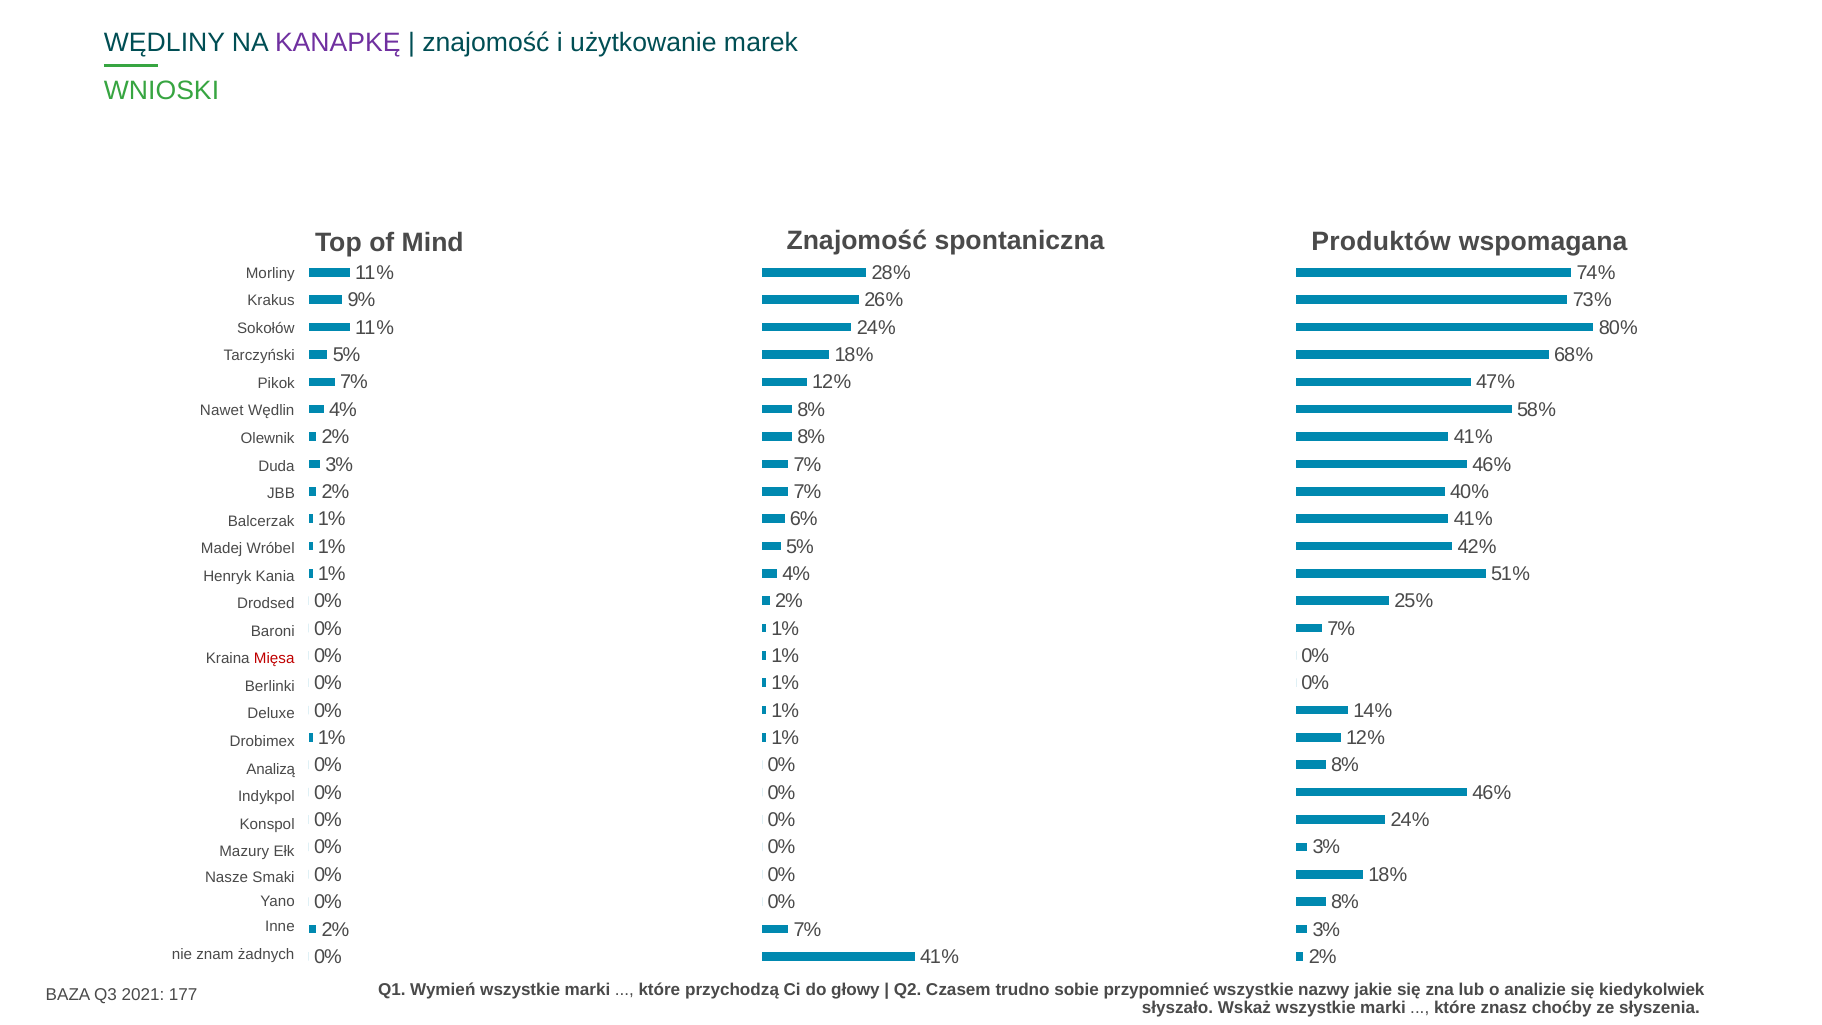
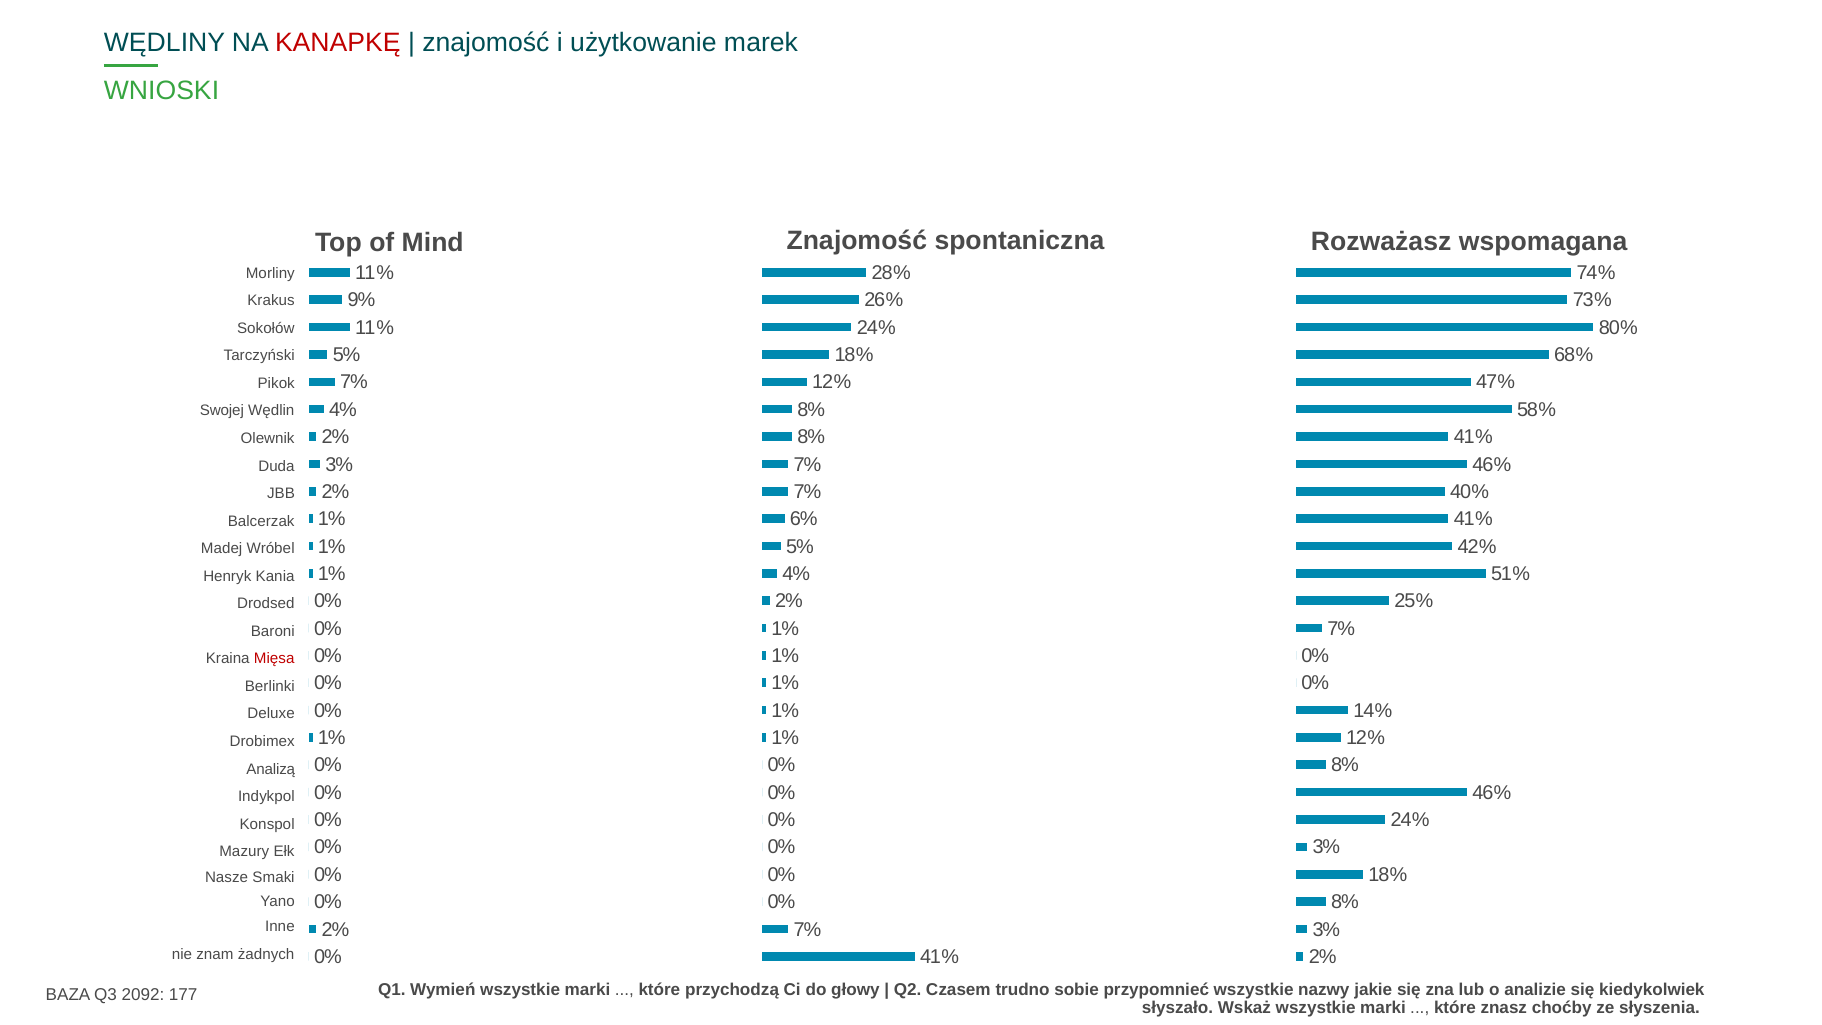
KANAPKĘ colour: purple -> red
Produktów: Produktów -> Rozważasz
Nawet: Nawet -> Swojej
2021: 2021 -> 2092
